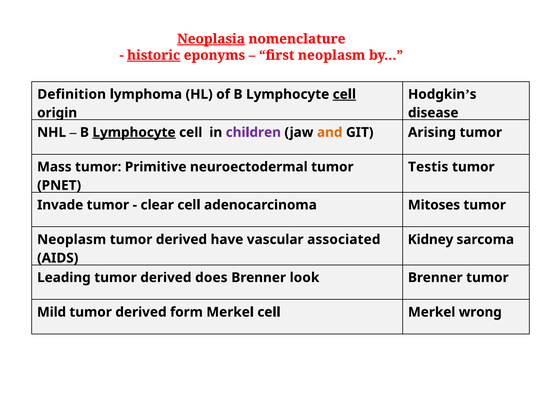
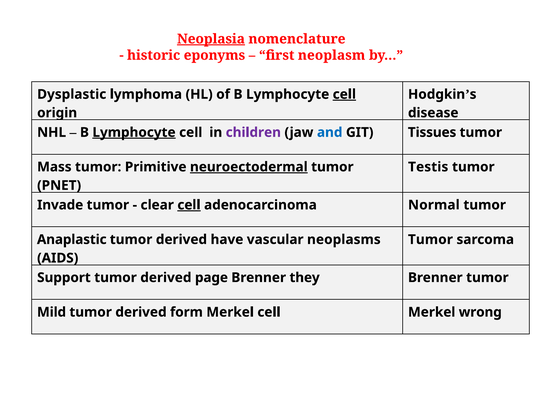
historic underline: present -> none
Definition: Definition -> Dysplastic
and colour: orange -> blue
Arising: Arising -> Tissues
neuroectodermal underline: none -> present
cell at (189, 205) underline: none -> present
Mitoses: Mitoses -> Normal
Neoplasm at (72, 239): Neoplasm -> Anaplastic
associated: associated -> neoplasms
Kidney at (431, 239): Kidney -> Tumor
Leading: Leading -> Support
does: does -> page
look: look -> they
